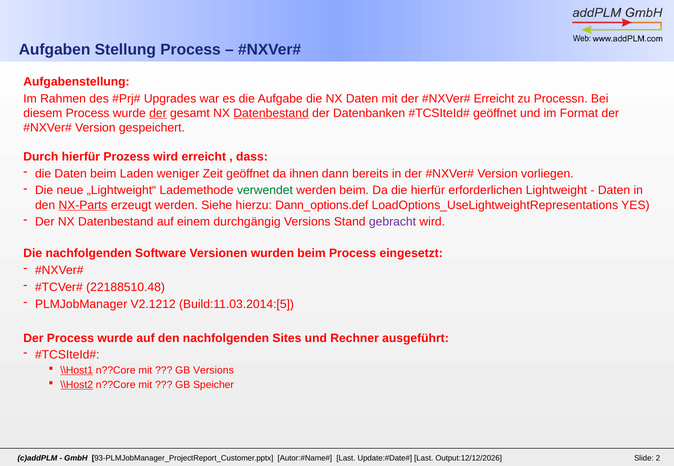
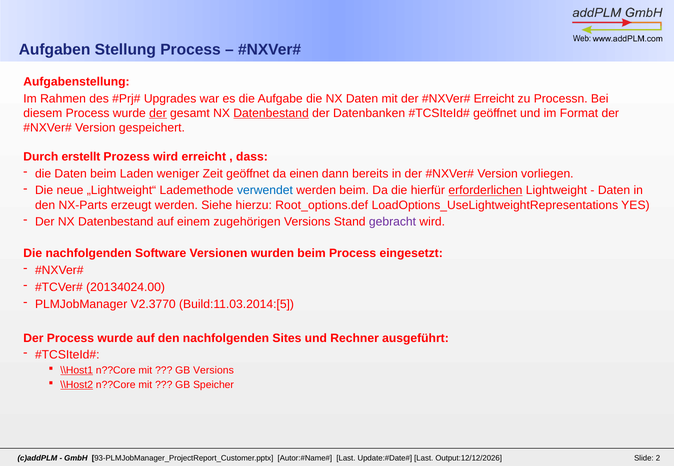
Durch hierfür: hierfür -> erstellt
ihnen: ihnen -> einen
verwendet colour: green -> blue
erforderlichen underline: none -> present
NX-Parts underline: present -> none
Dann_options.def: Dann_options.def -> Root_options.def
durchgängig: durchgängig -> zugehörigen
22188510.48: 22188510.48 -> 20134024.00
V2.1212: V2.1212 -> V2.3770
